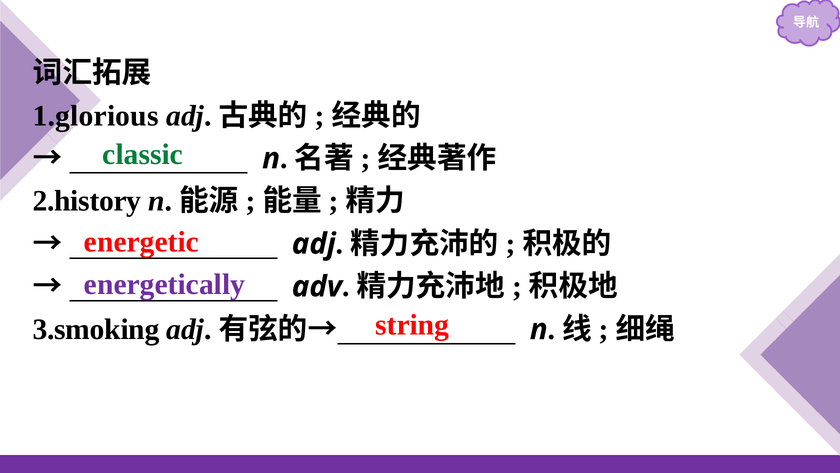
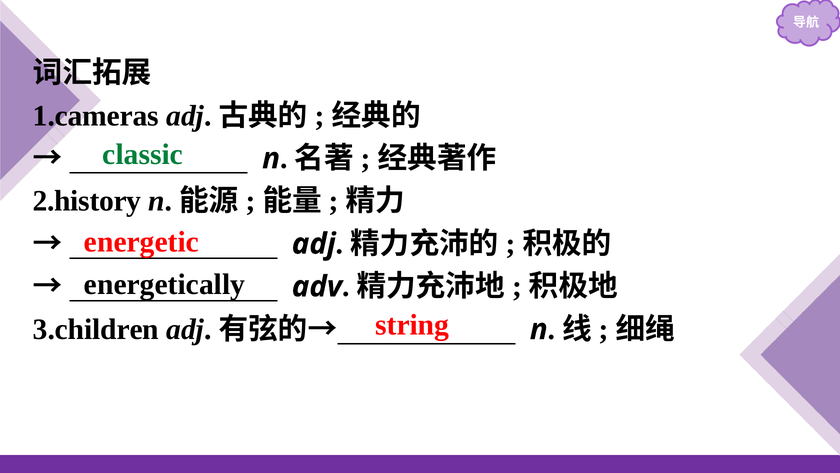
1.glorious: 1.glorious -> 1.cameras
energetically colour: purple -> black
3.smoking: 3.smoking -> 3.children
